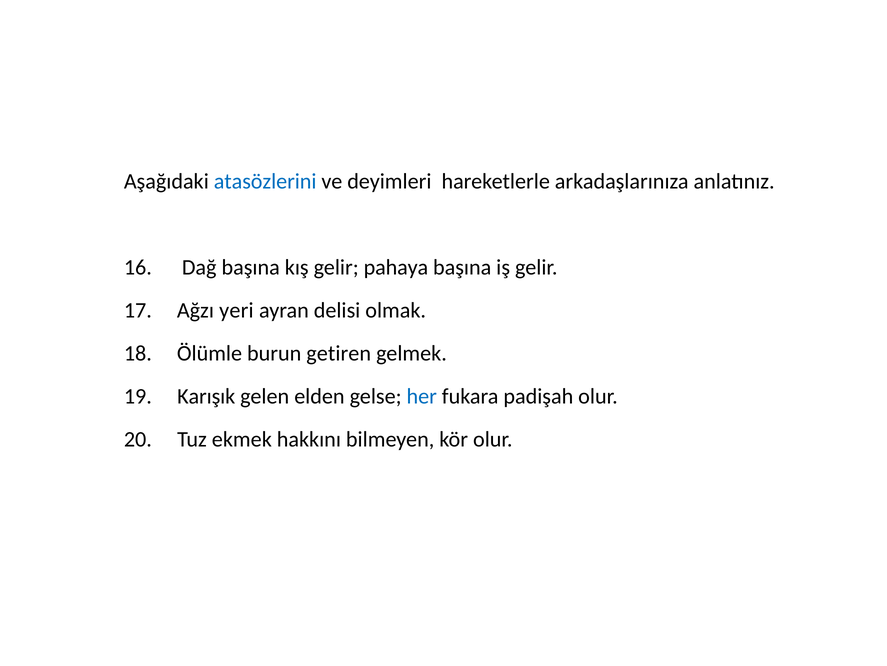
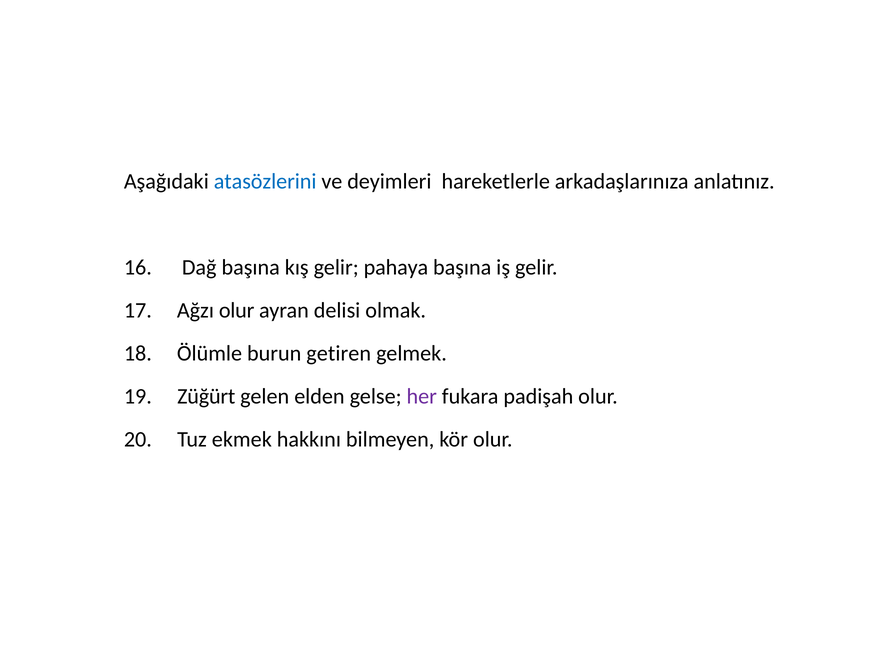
Ağzı yeri: yeri -> olur
Karışık: Karışık -> Züğürt
her colour: blue -> purple
